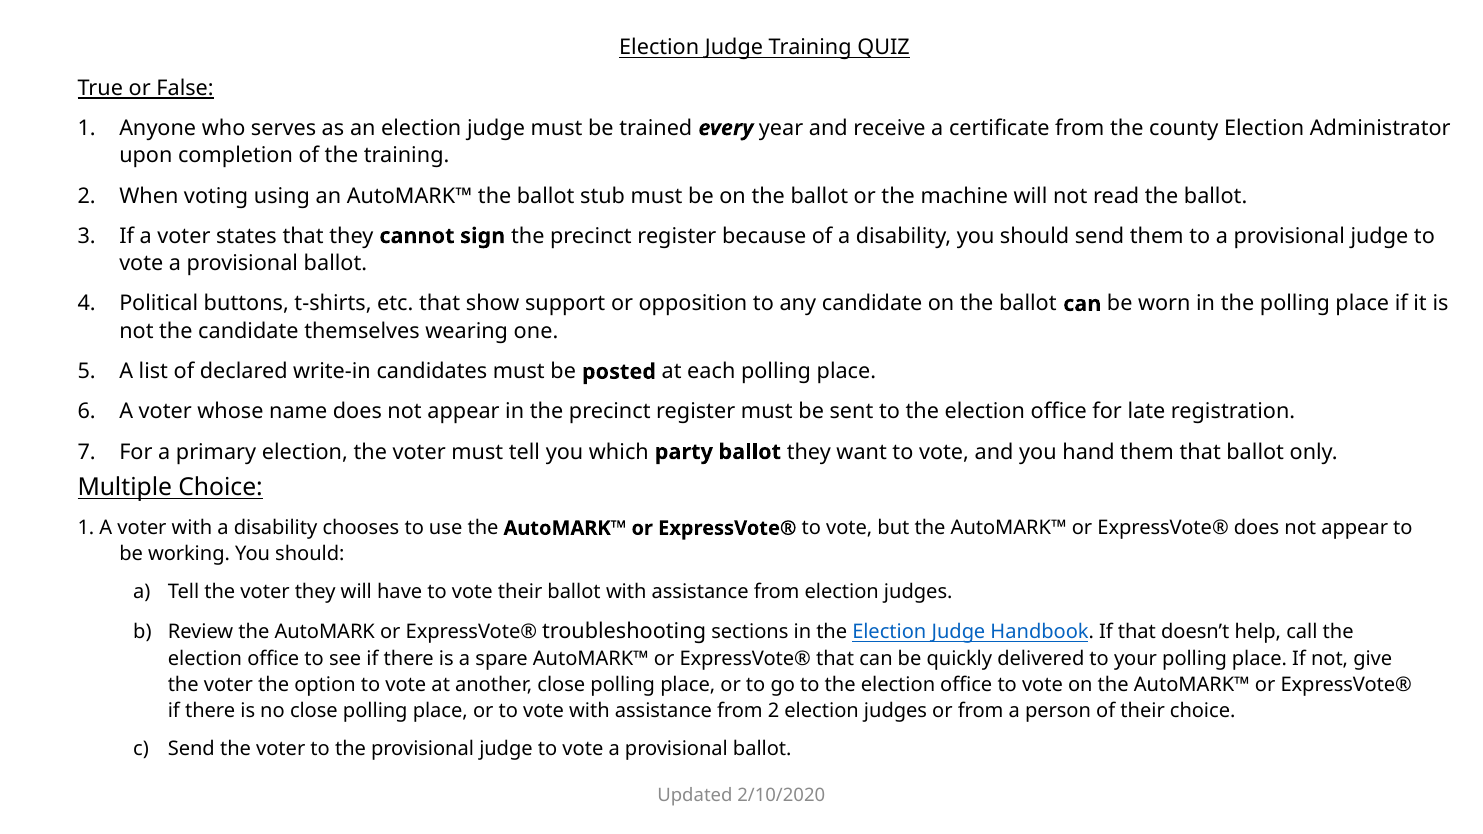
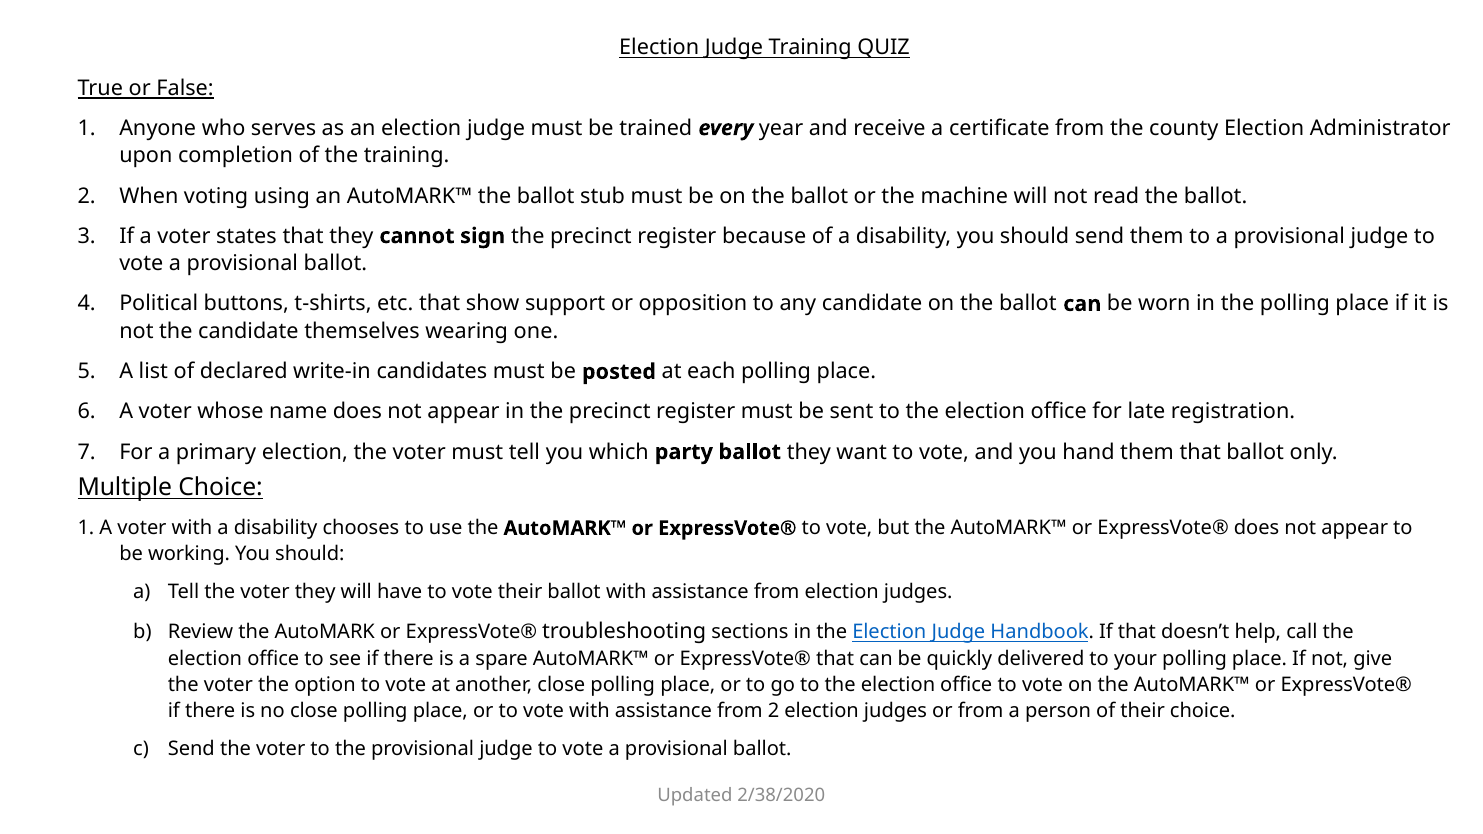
2/10/2020: 2/10/2020 -> 2/38/2020
